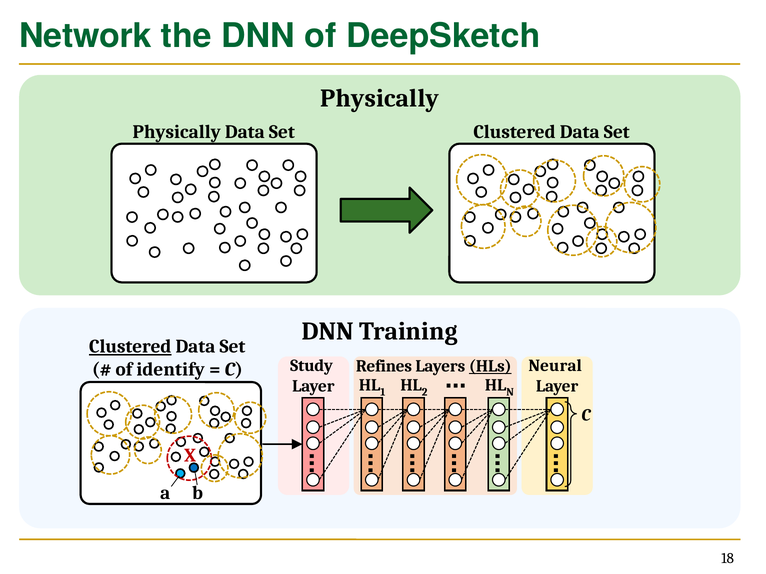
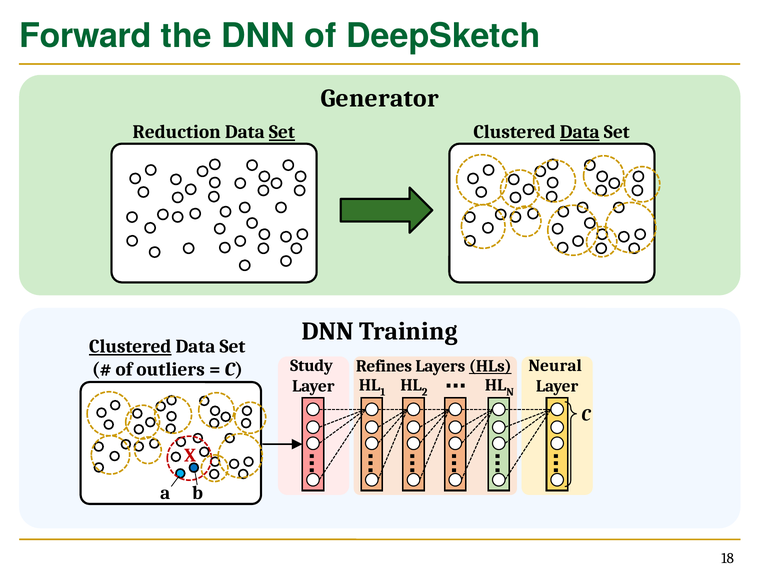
Network: Network -> Forward
Physically at (380, 98): Physically -> Generator
Physically at (177, 132): Physically -> Reduction
Set at (282, 132) underline: none -> present
Data at (580, 132) underline: none -> present
identify: identify -> outliers
